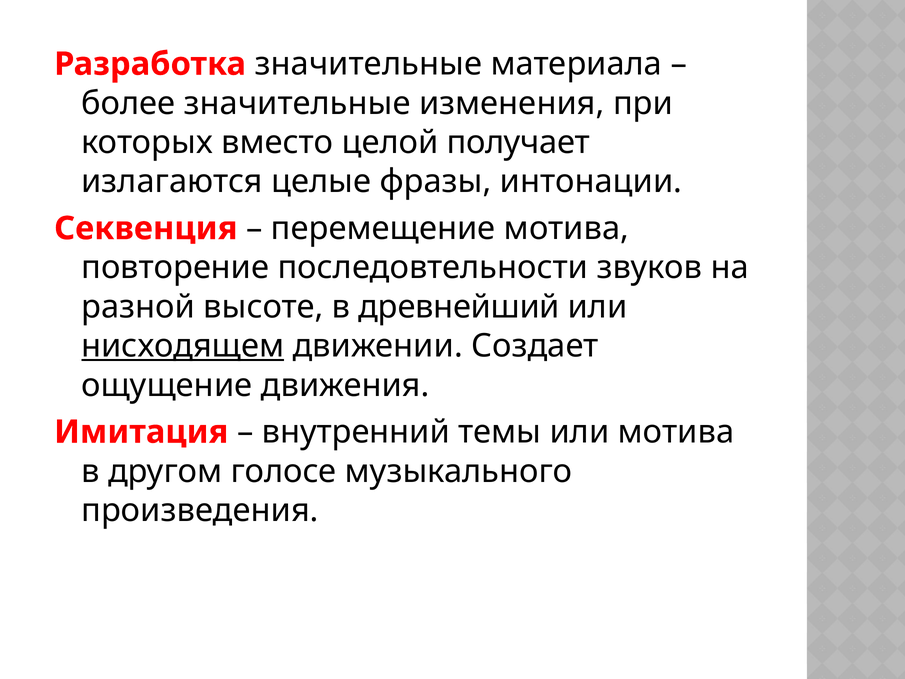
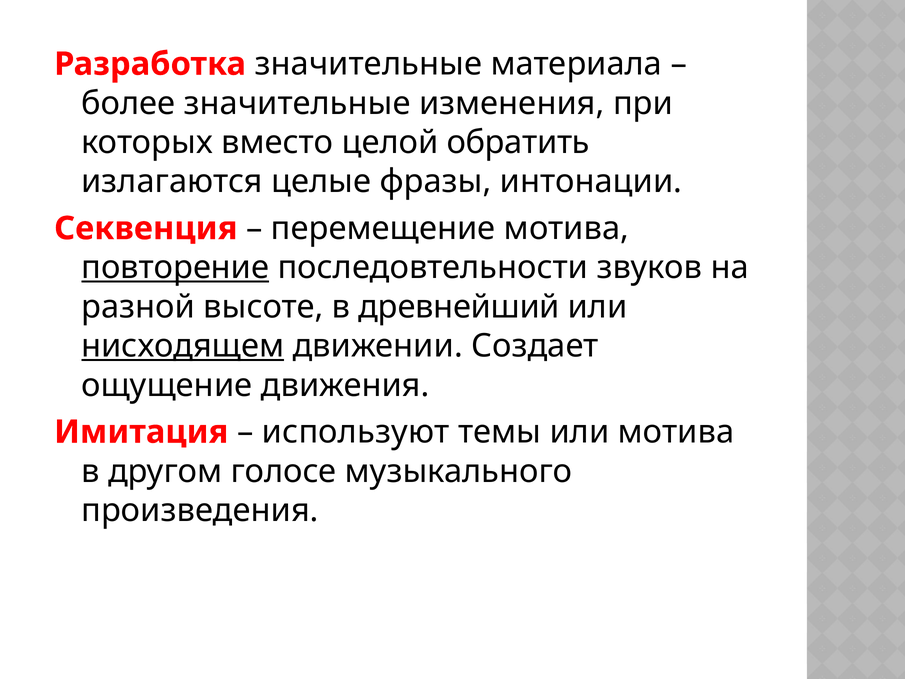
получает: получает -> обратить
повторение underline: none -> present
внутренний: внутренний -> используют
